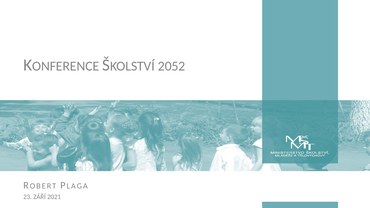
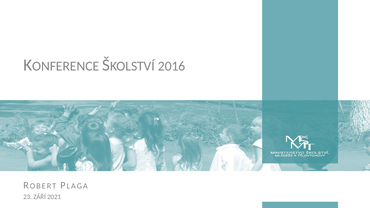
2052: 2052 -> 2016
